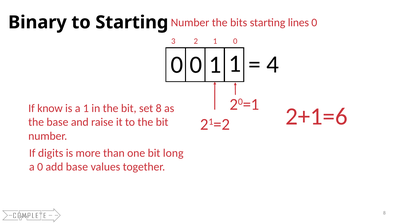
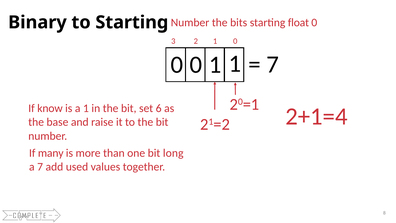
lines: lines -> float
4 at (273, 64): 4 -> 7
set 8: 8 -> 6
2+1=6: 2+1=6 -> 2+1=4
digits: digits -> many
a 0: 0 -> 7
add base: base -> used
